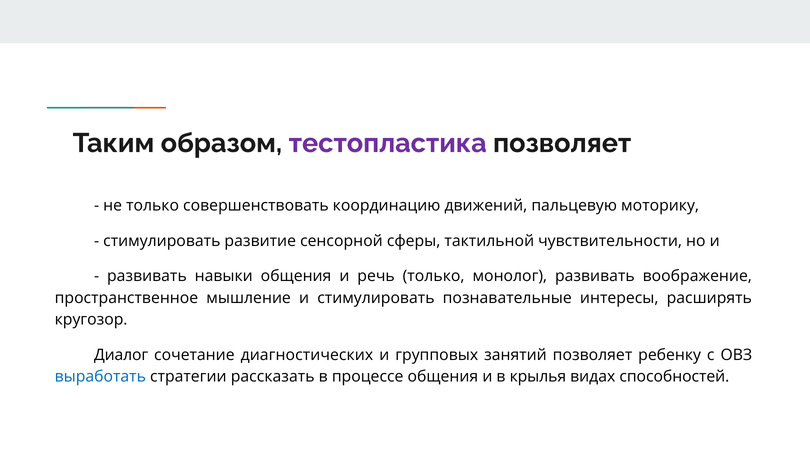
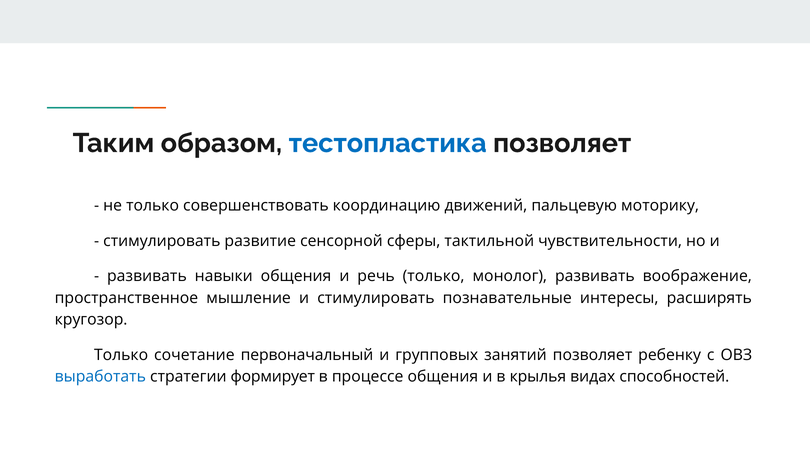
тестопластика colour: purple -> blue
Диалог at (121, 355): Диалог -> Только
диагностических: диагностических -> первоначальный
рассказать: рассказать -> формирует
